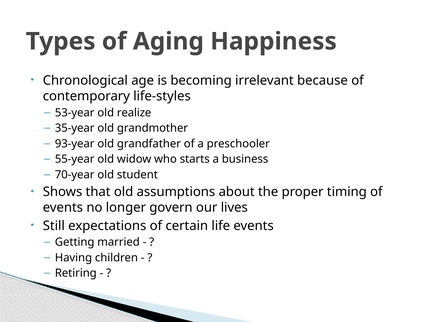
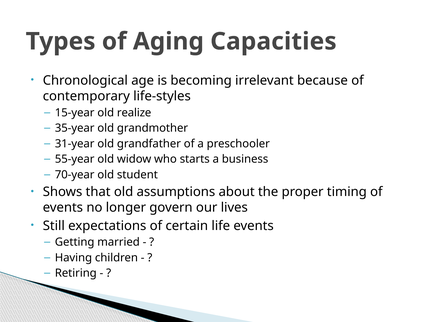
Happiness: Happiness -> Capacities
53-year: 53-year -> 15-year
93-year: 93-year -> 31-year
